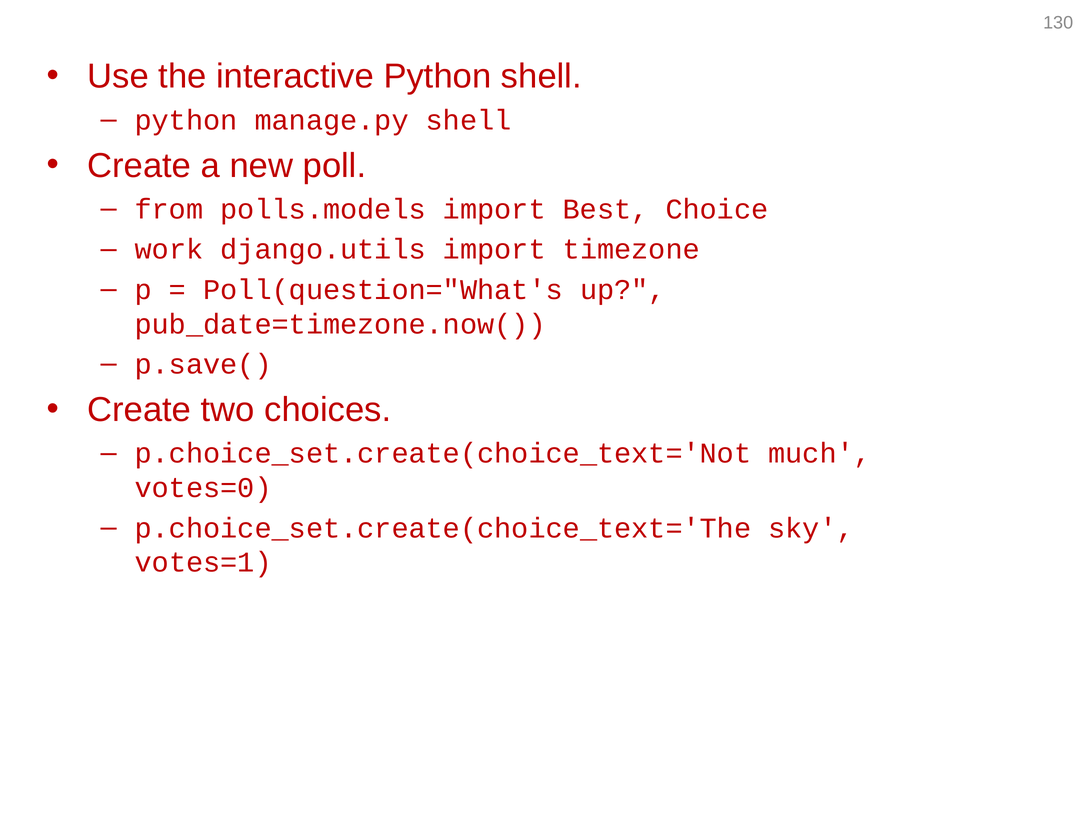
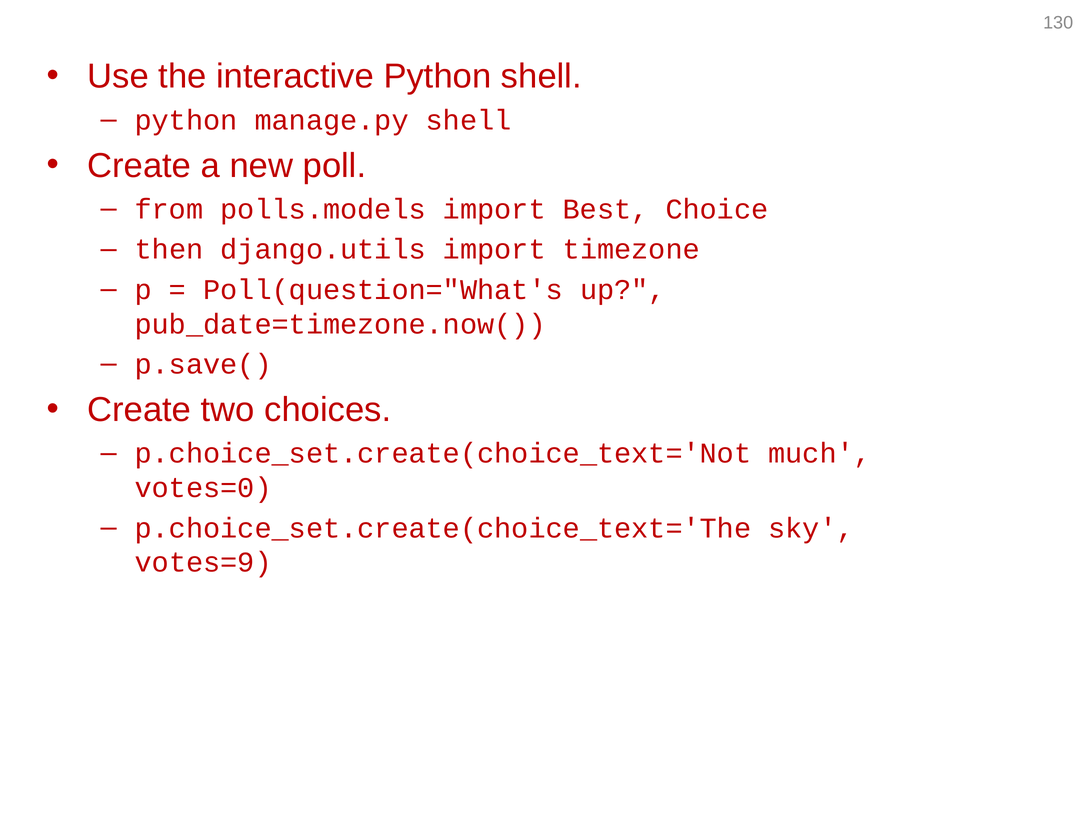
work: work -> then
votes=1: votes=1 -> votes=9
